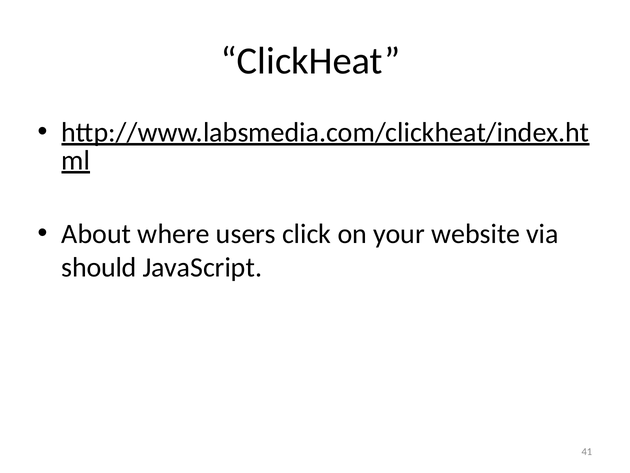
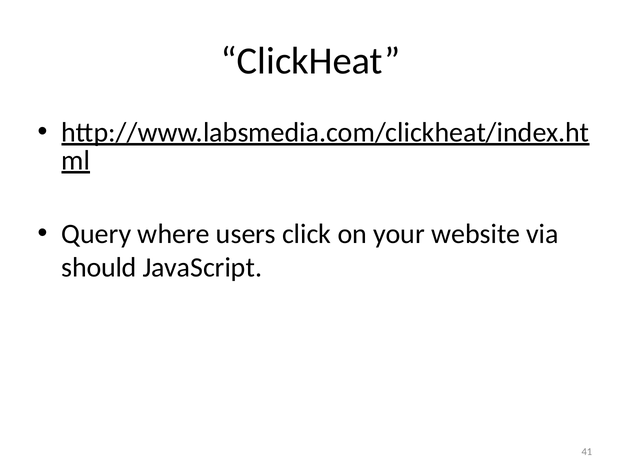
About: About -> Query
